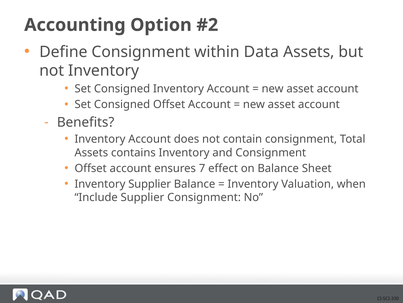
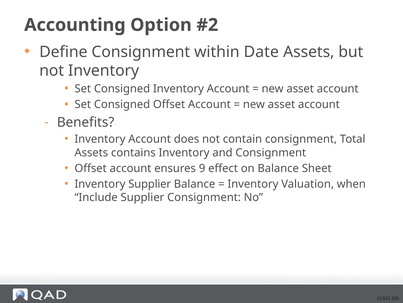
Data: Data -> Date
7: 7 -> 9
